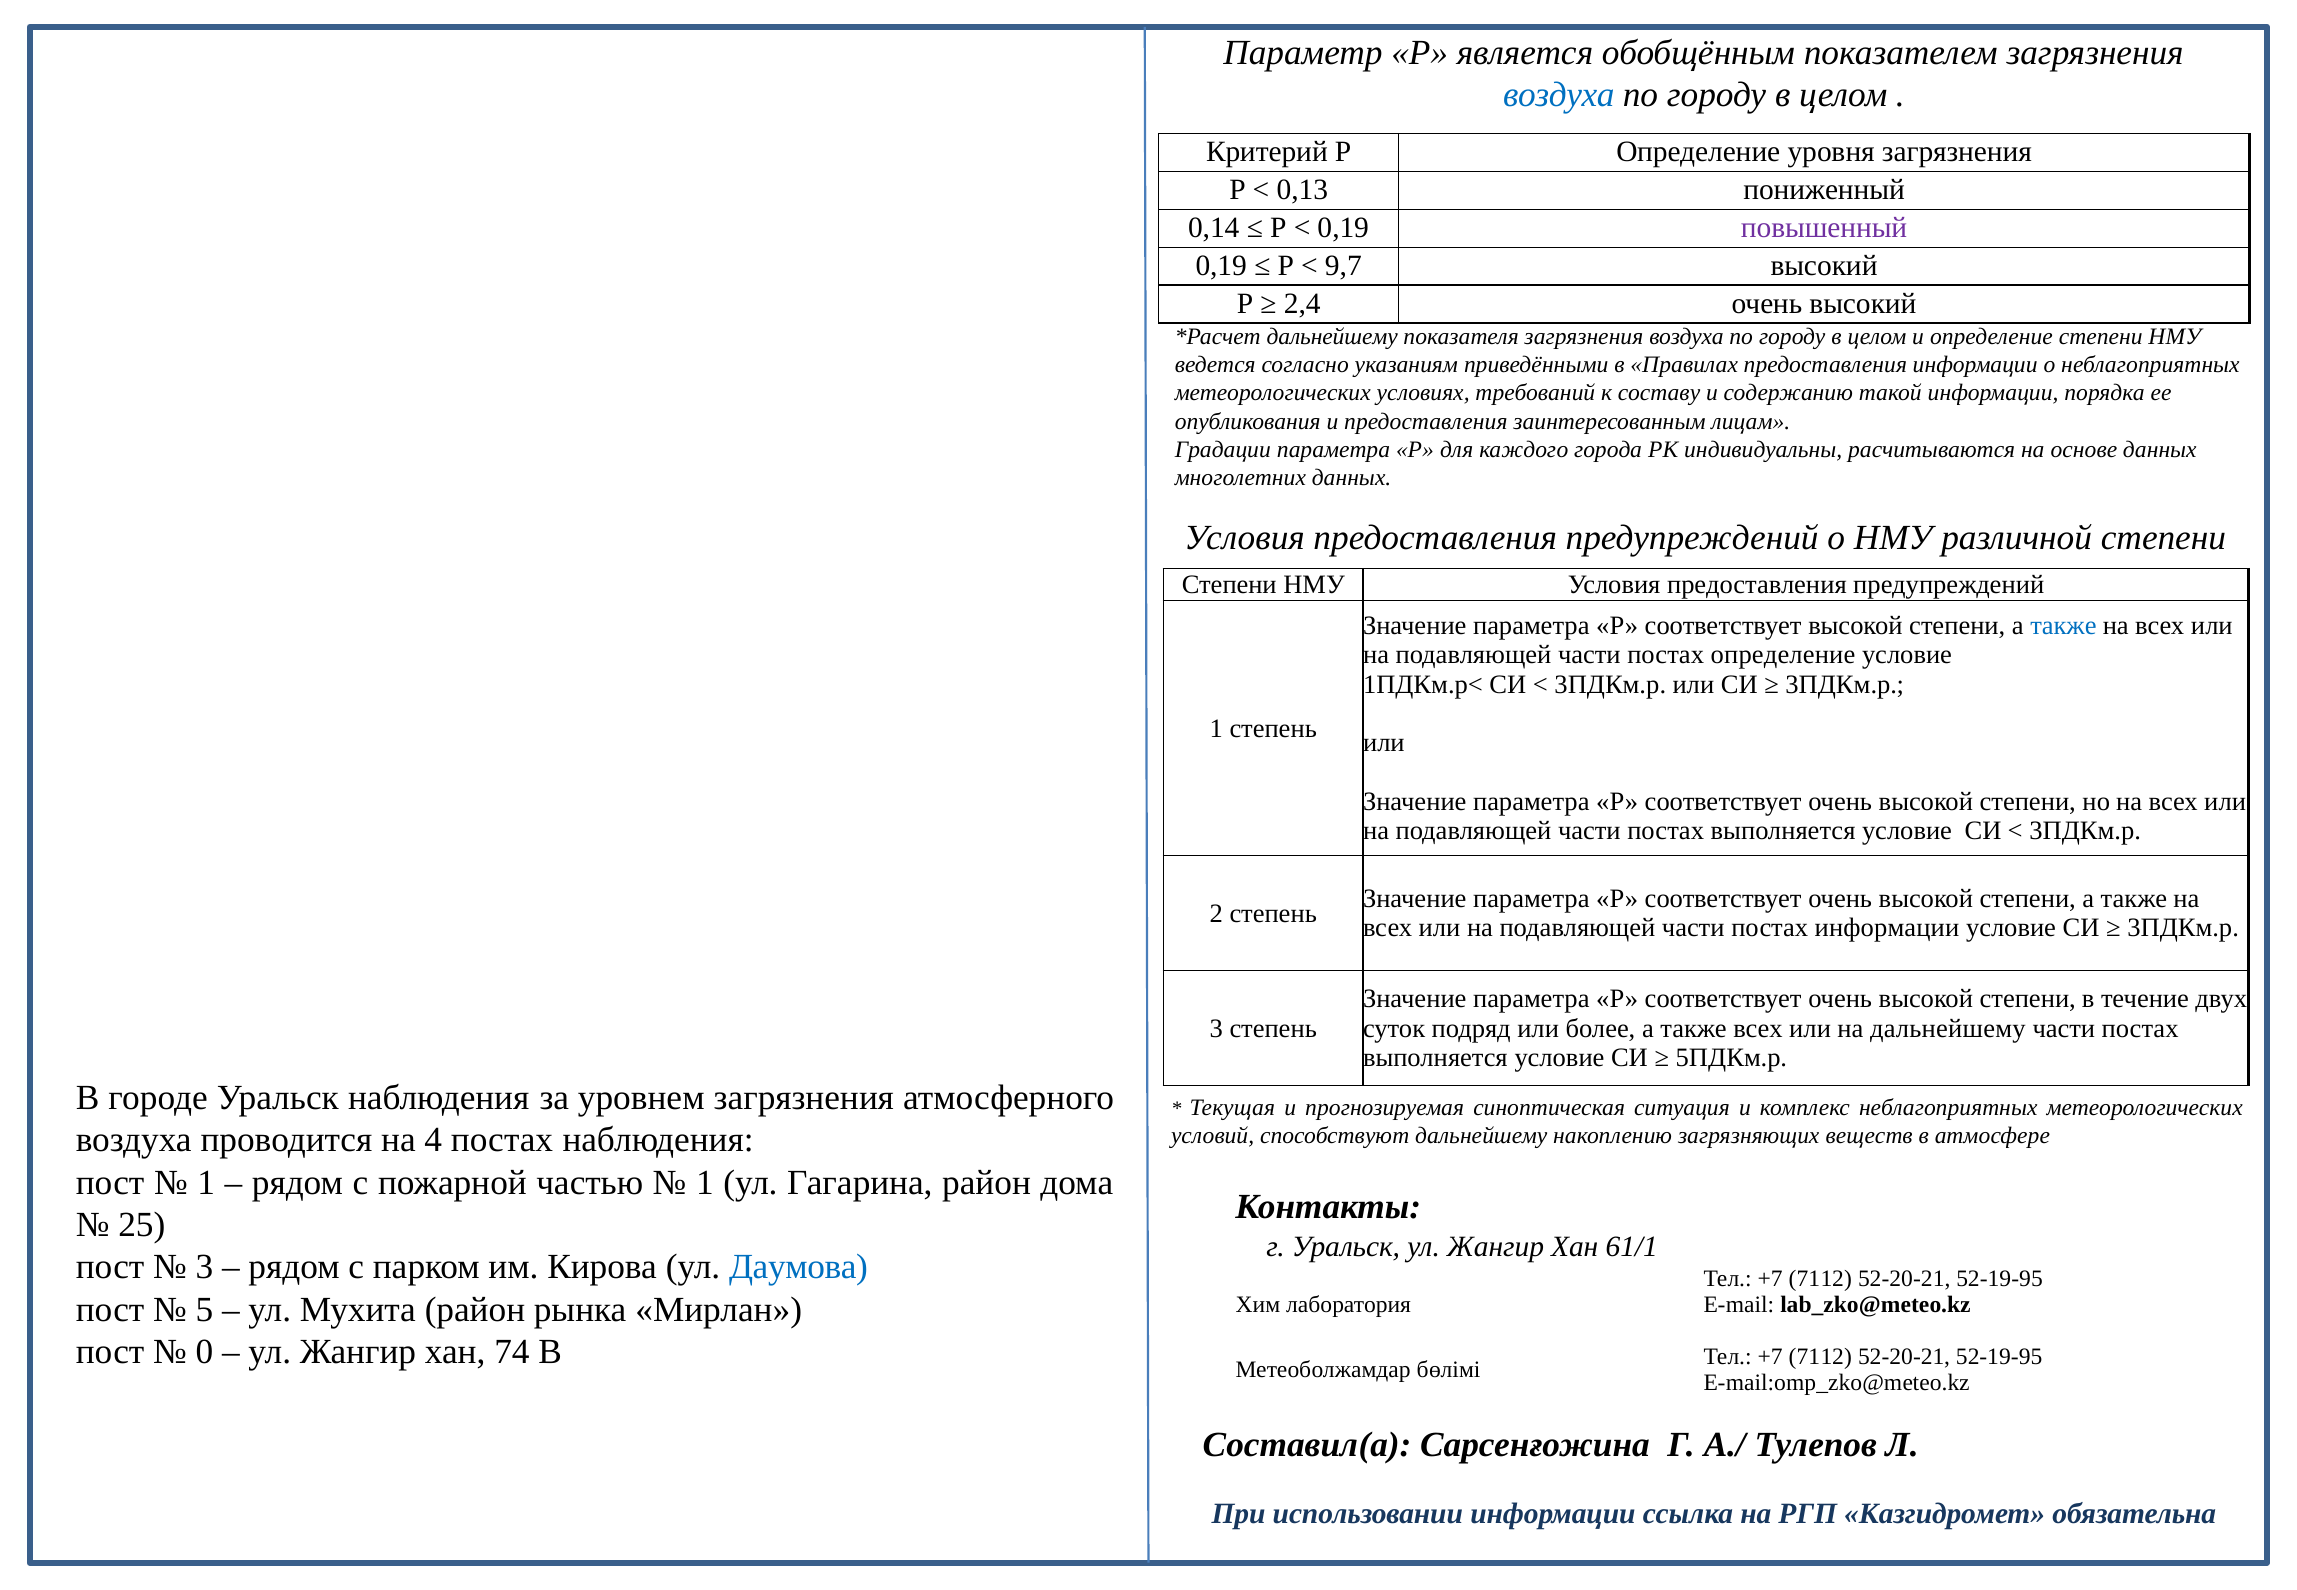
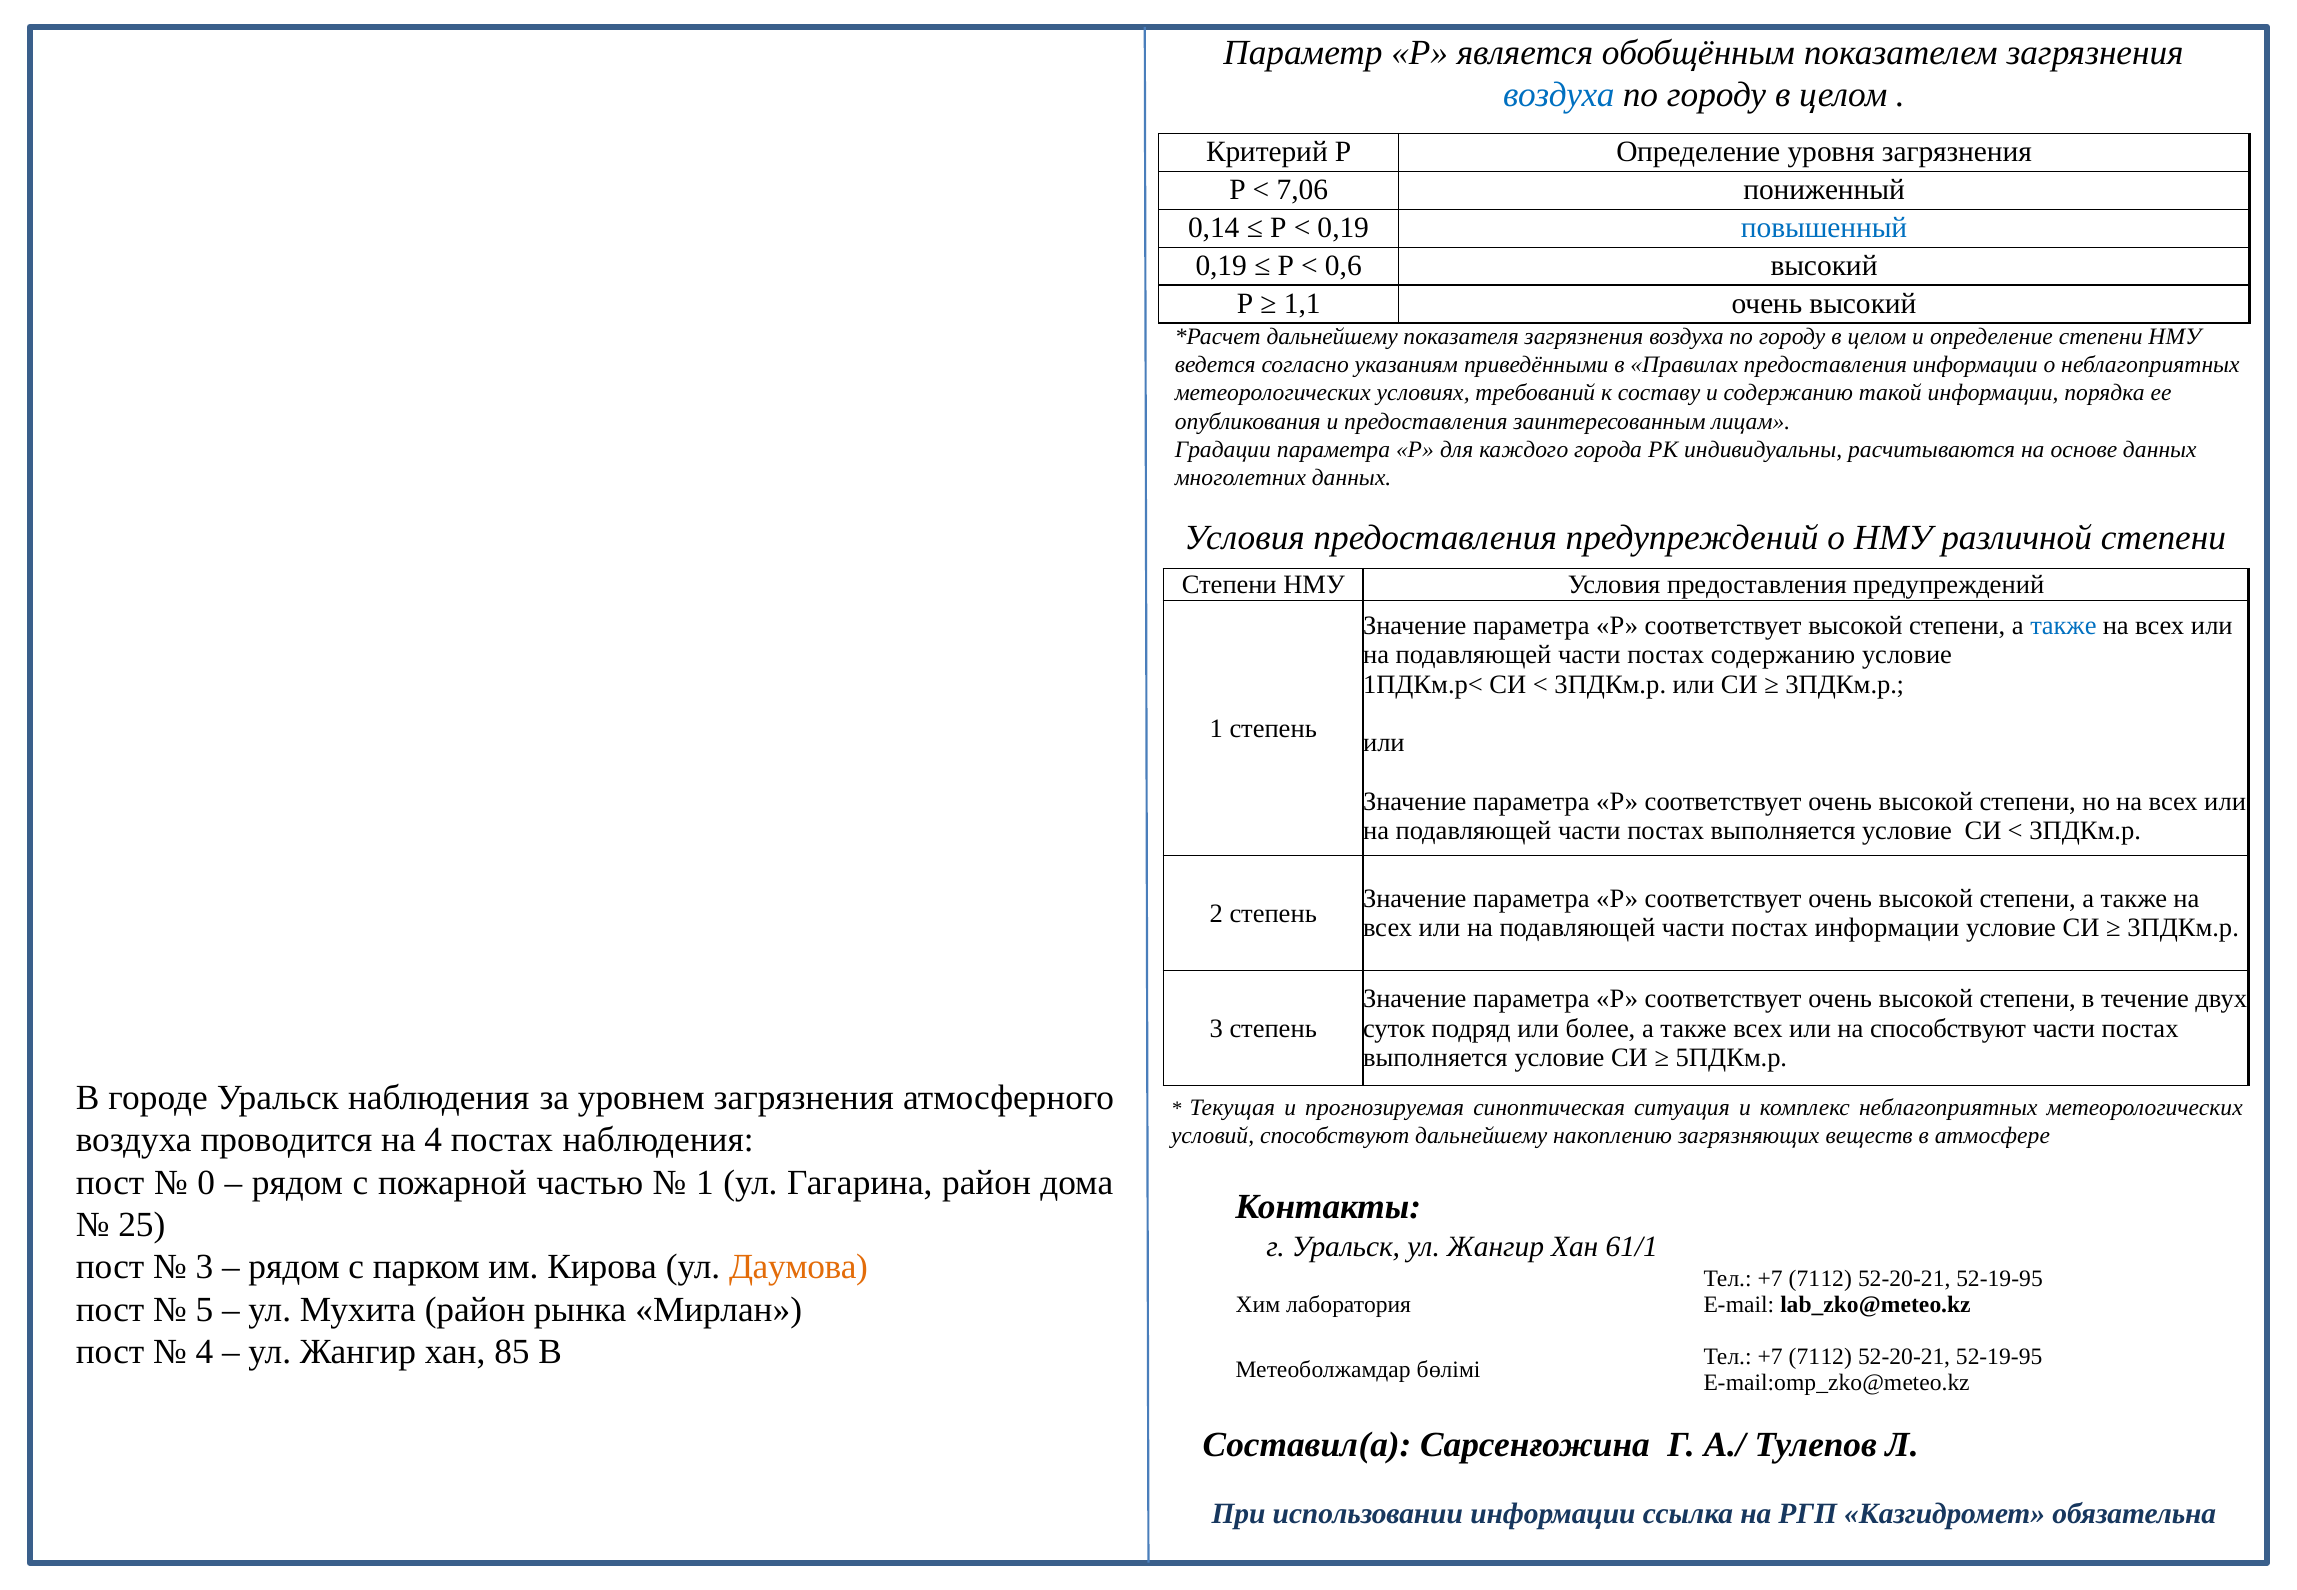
0,13: 0,13 -> 7,06
повышенный colour: purple -> blue
9,7: 9,7 -> 0,6
2,4: 2,4 -> 1,1
постах определение: определение -> содержанию
на дальнейшему: дальнейшему -> способствуют
1 at (206, 1183): 1 -> 0
Даумова colour: blue -> orange
0 at (204, 1352): 0 -> 4
74: 74 -> 85
